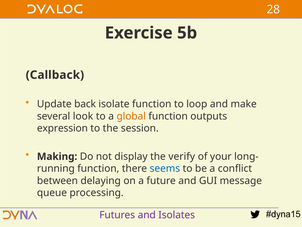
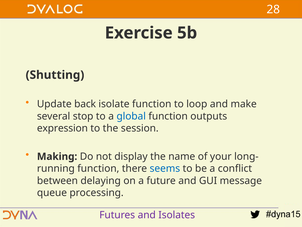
Callback: Callback -> Shutting
look: look -> stop
global colour: orange -> blue
verify: verify -> name
